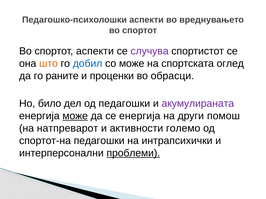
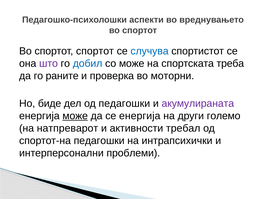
спортот аспекти: аспекти -> спортот
случува colour: purple -> blue
што colour: orange -> purple
оглед: оглед -> треба
проценки: проценки -> проверка
обрасци: обрасци -> моторни
било: било -> биде
помош: помош -> големо
големо: големо -> требал
проблеми underline: present -> none
